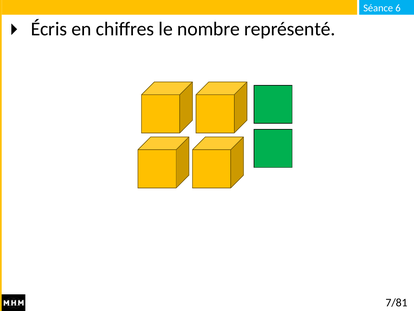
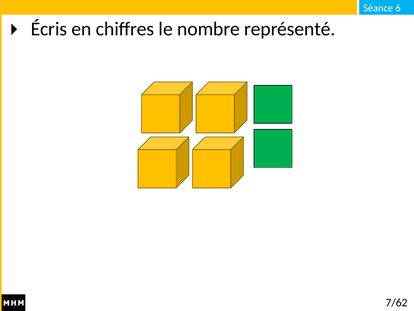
7/81: 7/81 -> 7/62
